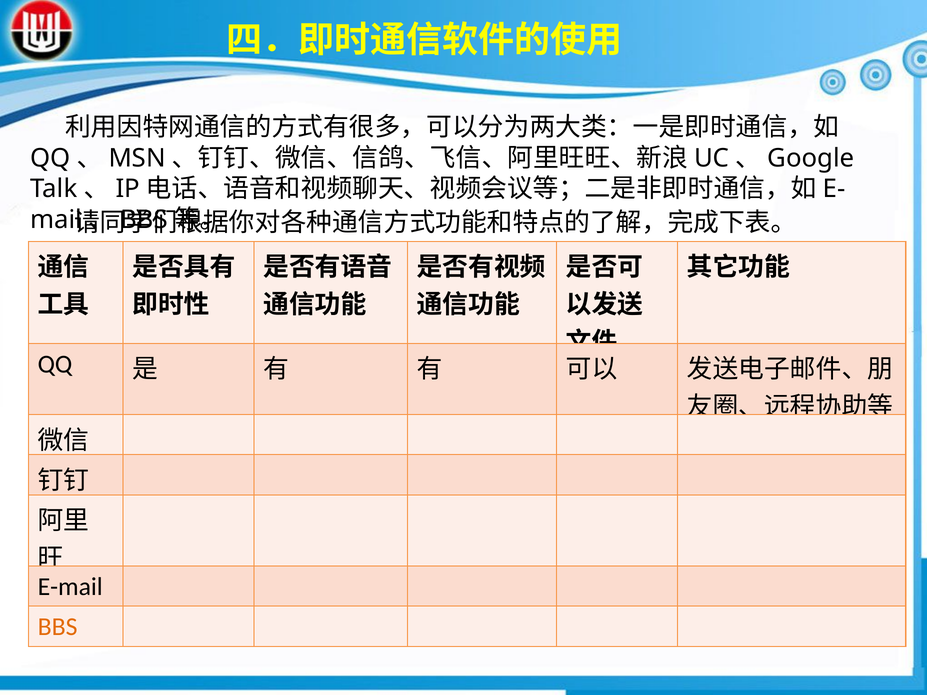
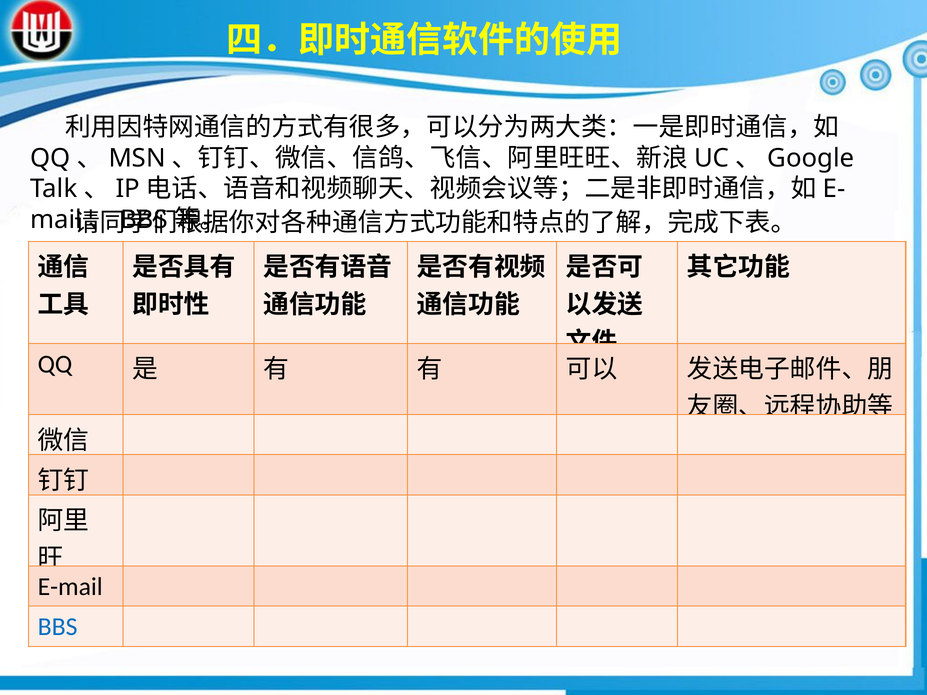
BBS at (58, 627) colour: orange -> blue
